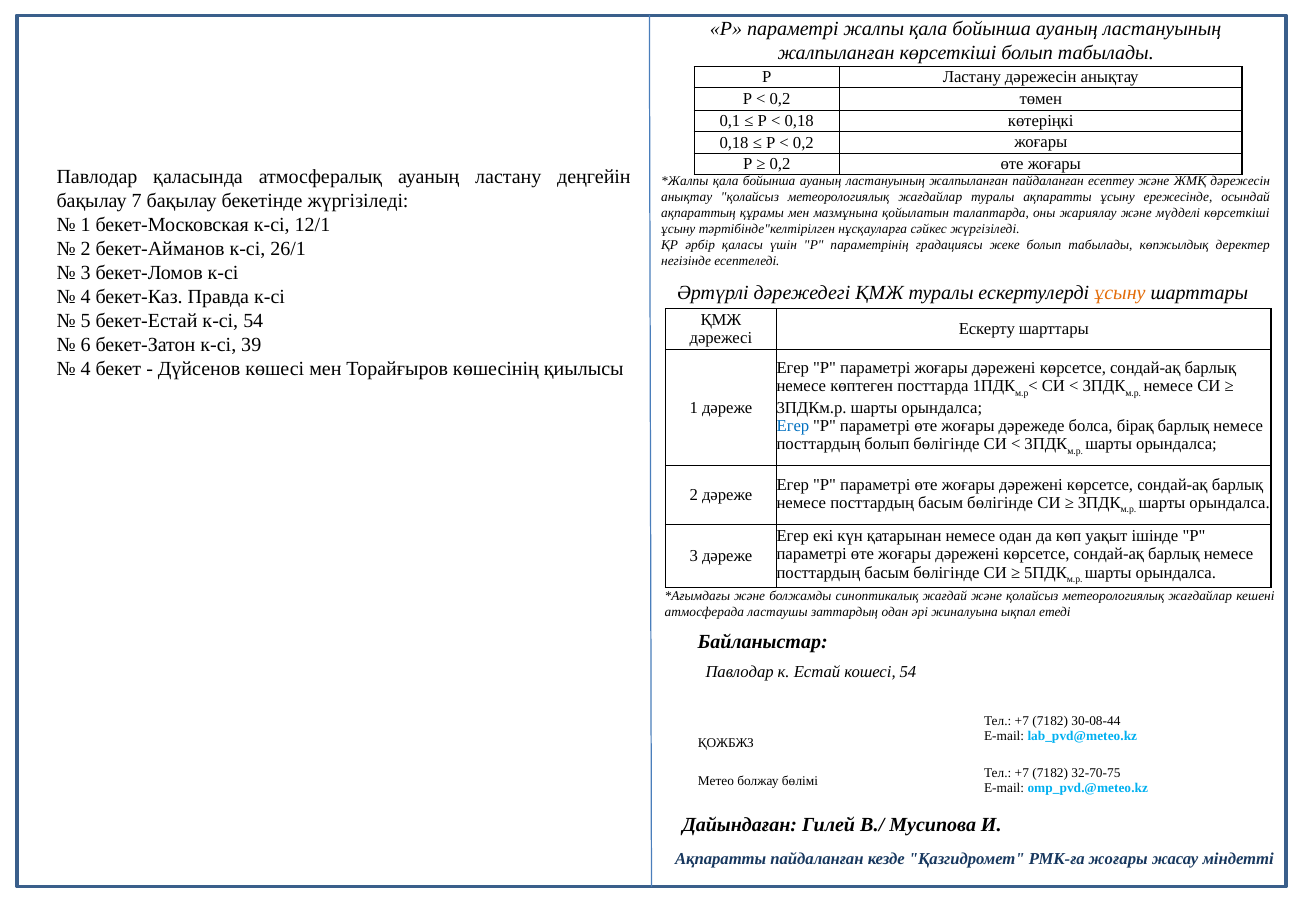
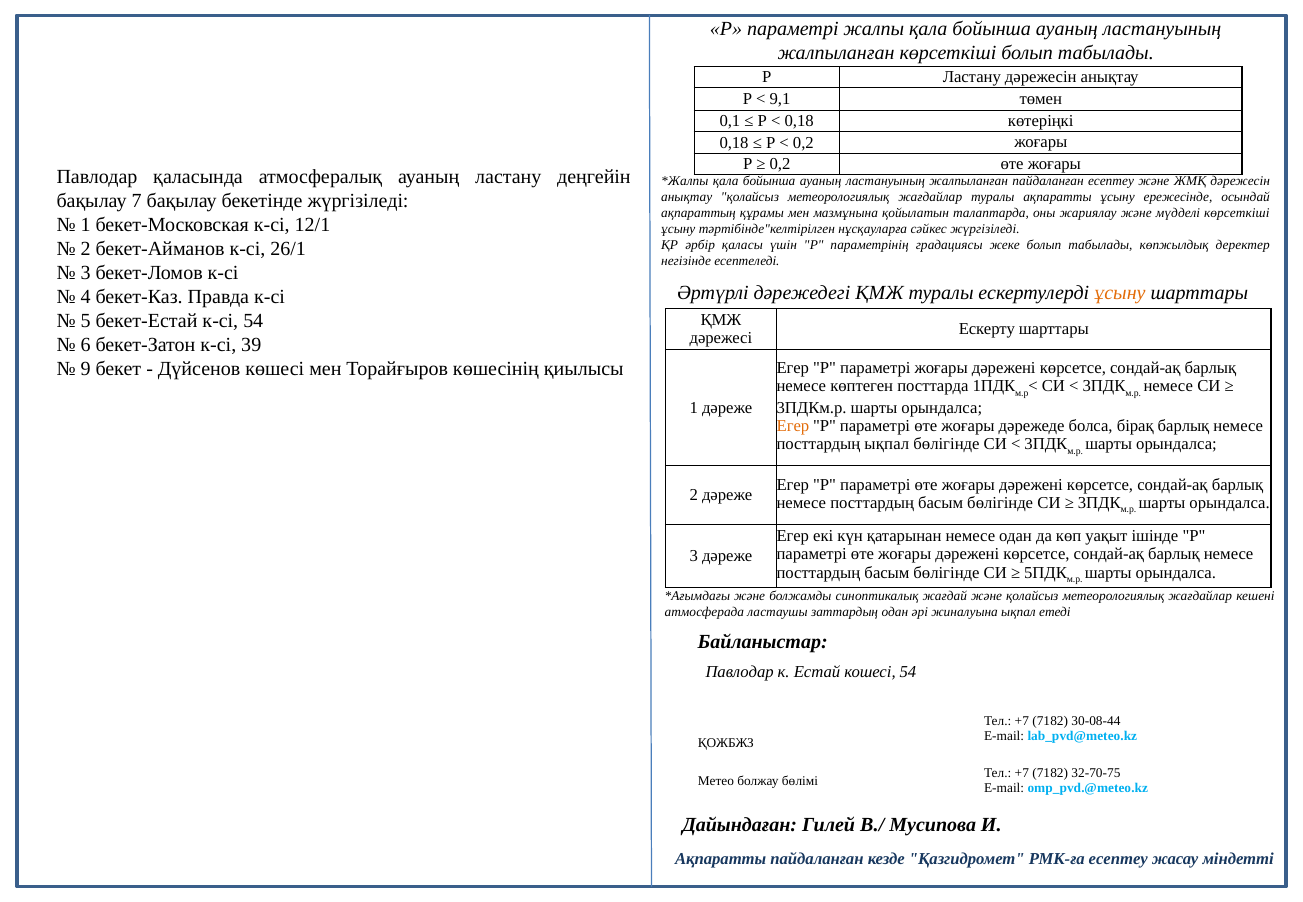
0,2 at (780, 99): 0,2 -> 9,1
4 at (86, 369): 4 -> 9
Егер at (793, 426) colour: blue -> orange
посттардың болып: болып -> ықпал
РМК-ға жоғары: жоғары -> есептеу
